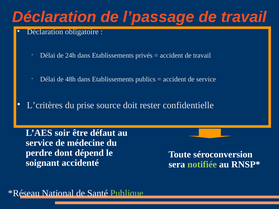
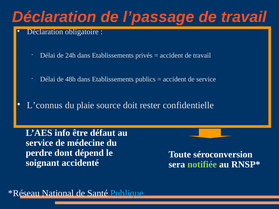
L’critères: L’critères -> L’connus
prise: prise -> plaie
soir: soir -> info
Publique colour: light green -> light blue
